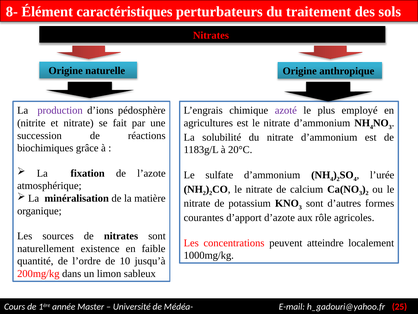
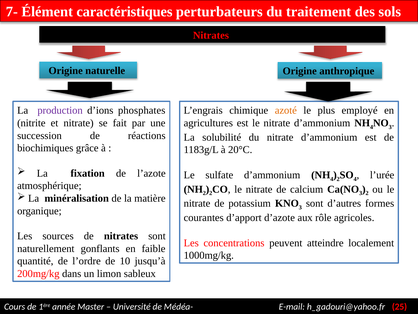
8-: 8- -> 7-
pédosphère: pédosphère -> phosphates
azoté colour: purple -> orange
existence: existence -> gonflants
